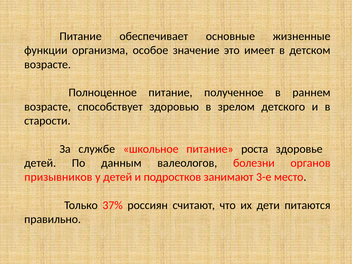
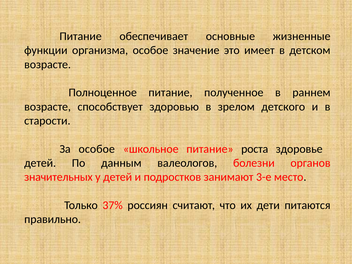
За службе: службе -> особое
призывников: призывников -> значительных
